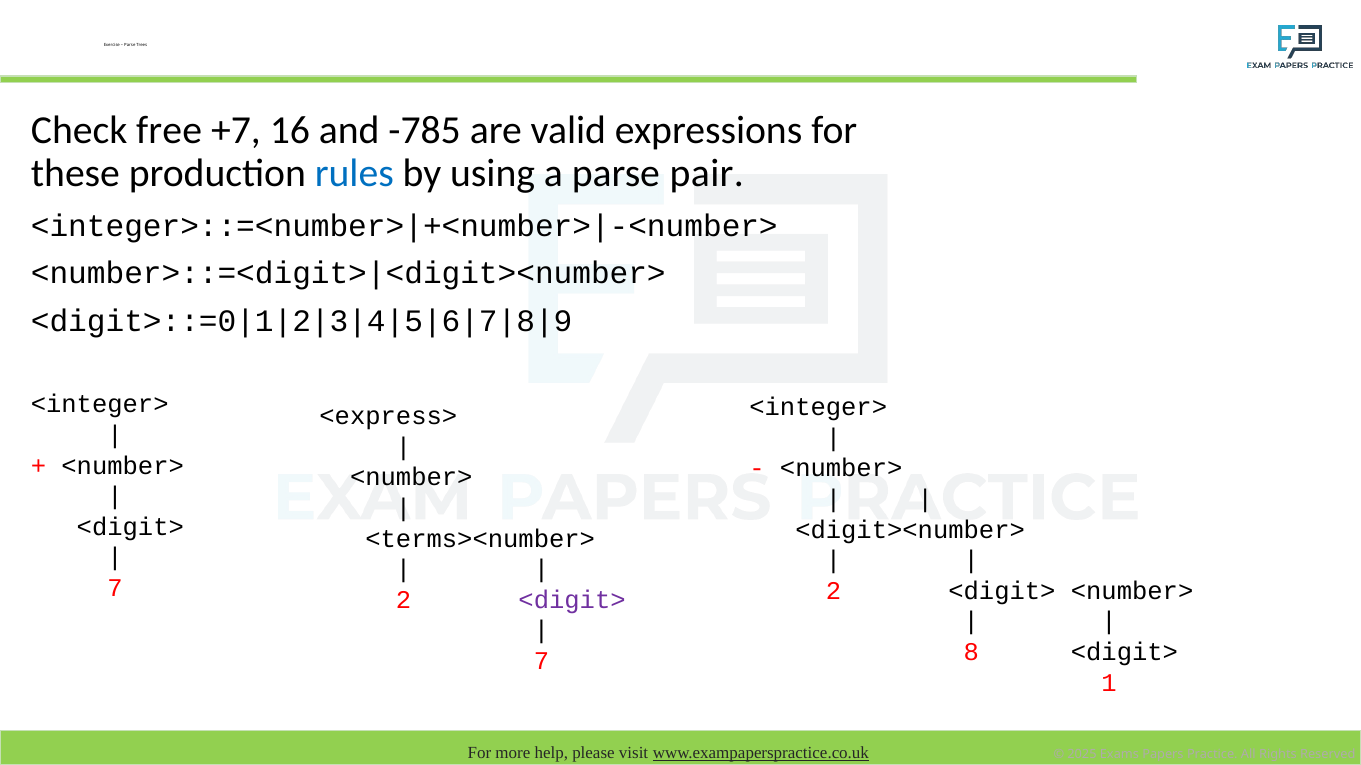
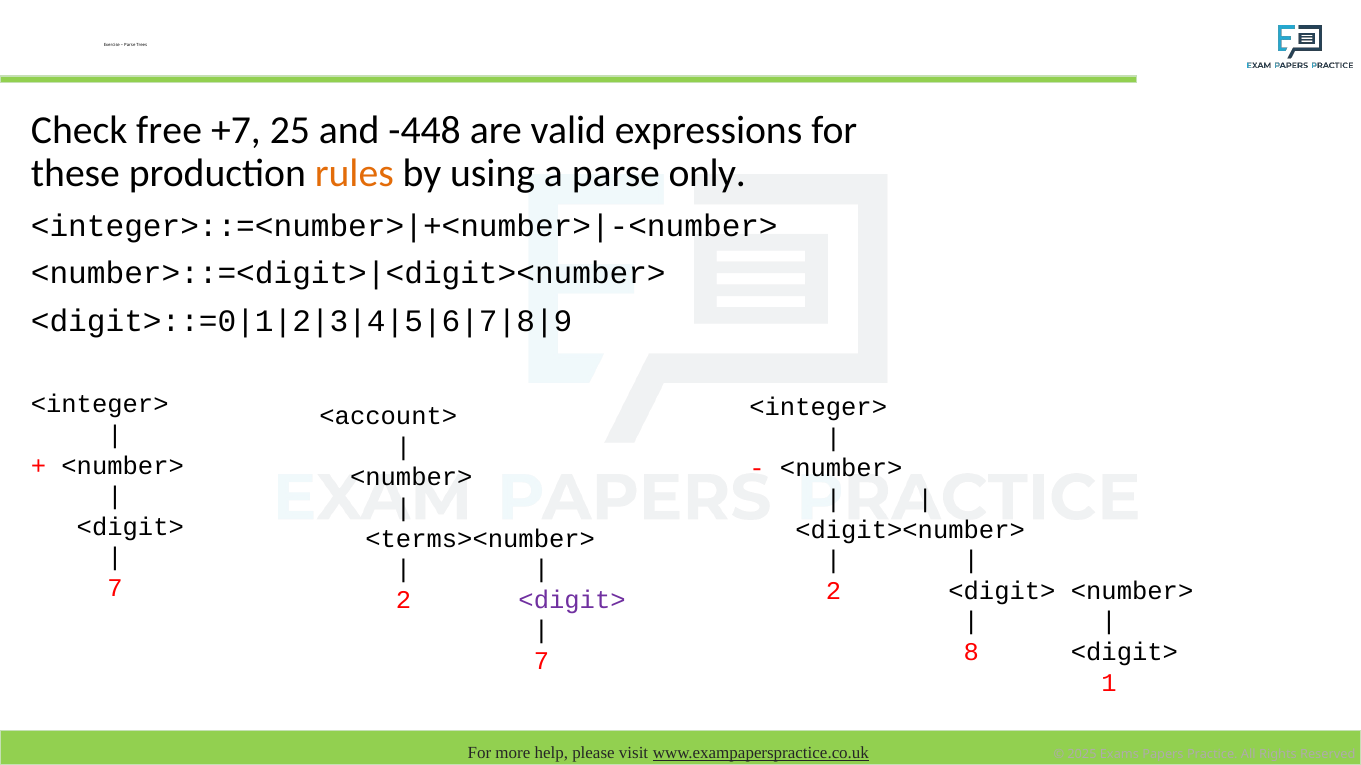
16: 16 -> 25
-785: -785 -> -448
rules colour: blue -> orange
pair: pair -> only
<express>: <express> -> <account>
